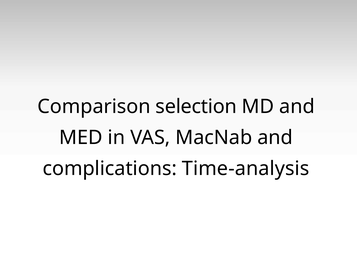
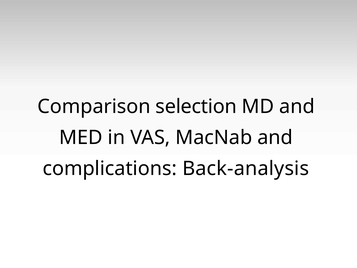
Time-analysis: Time-analysis -> Back-analysis
